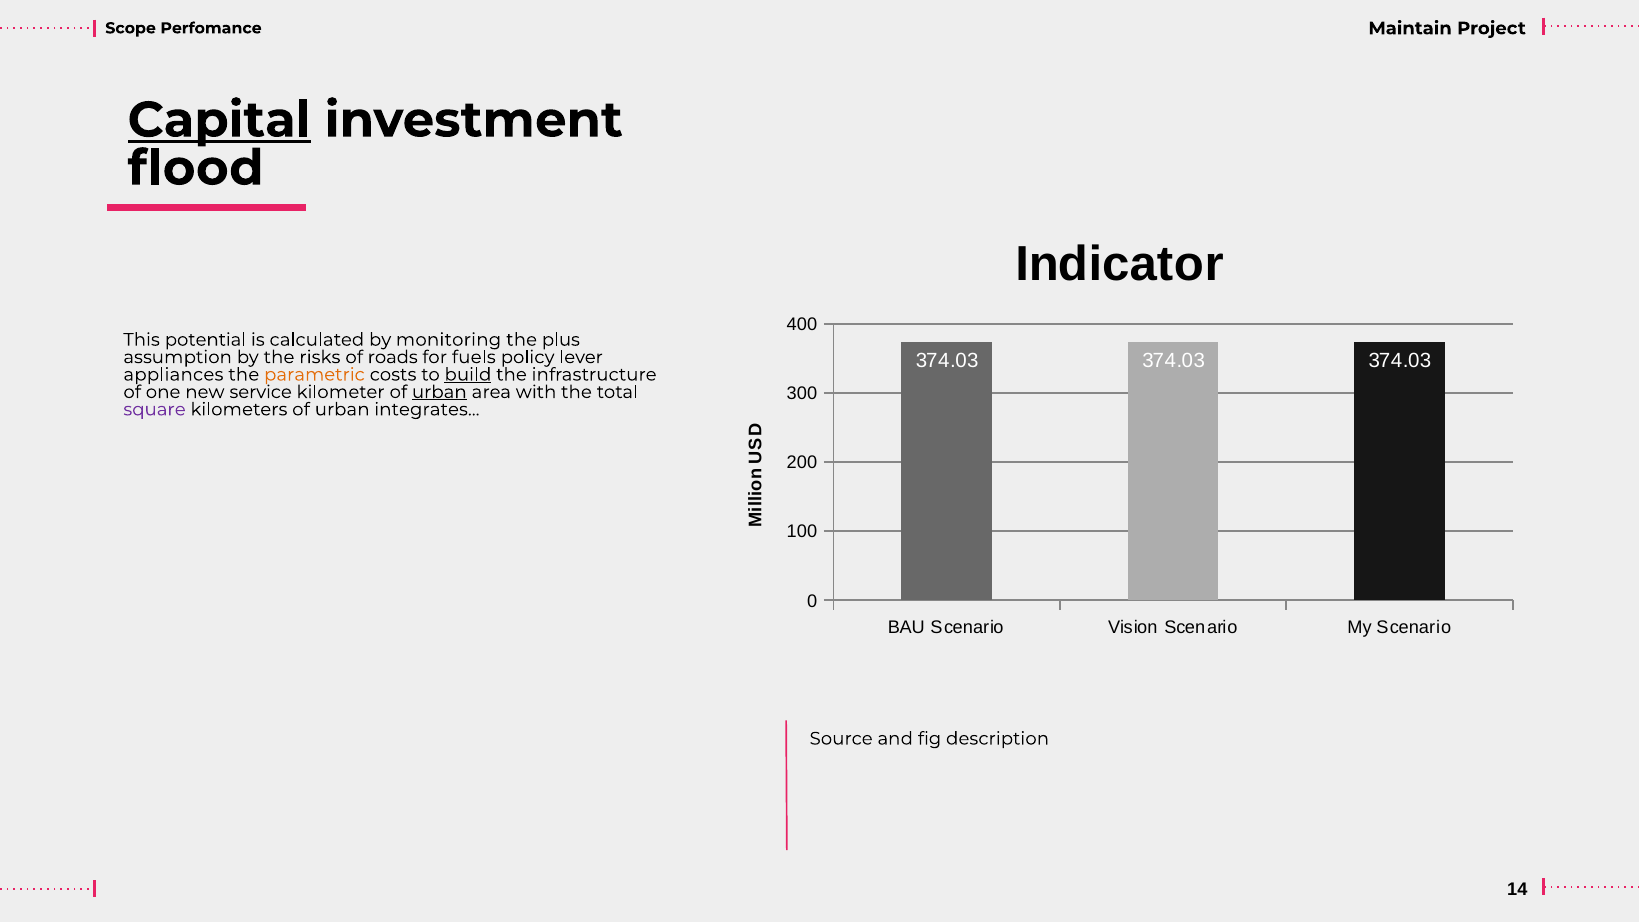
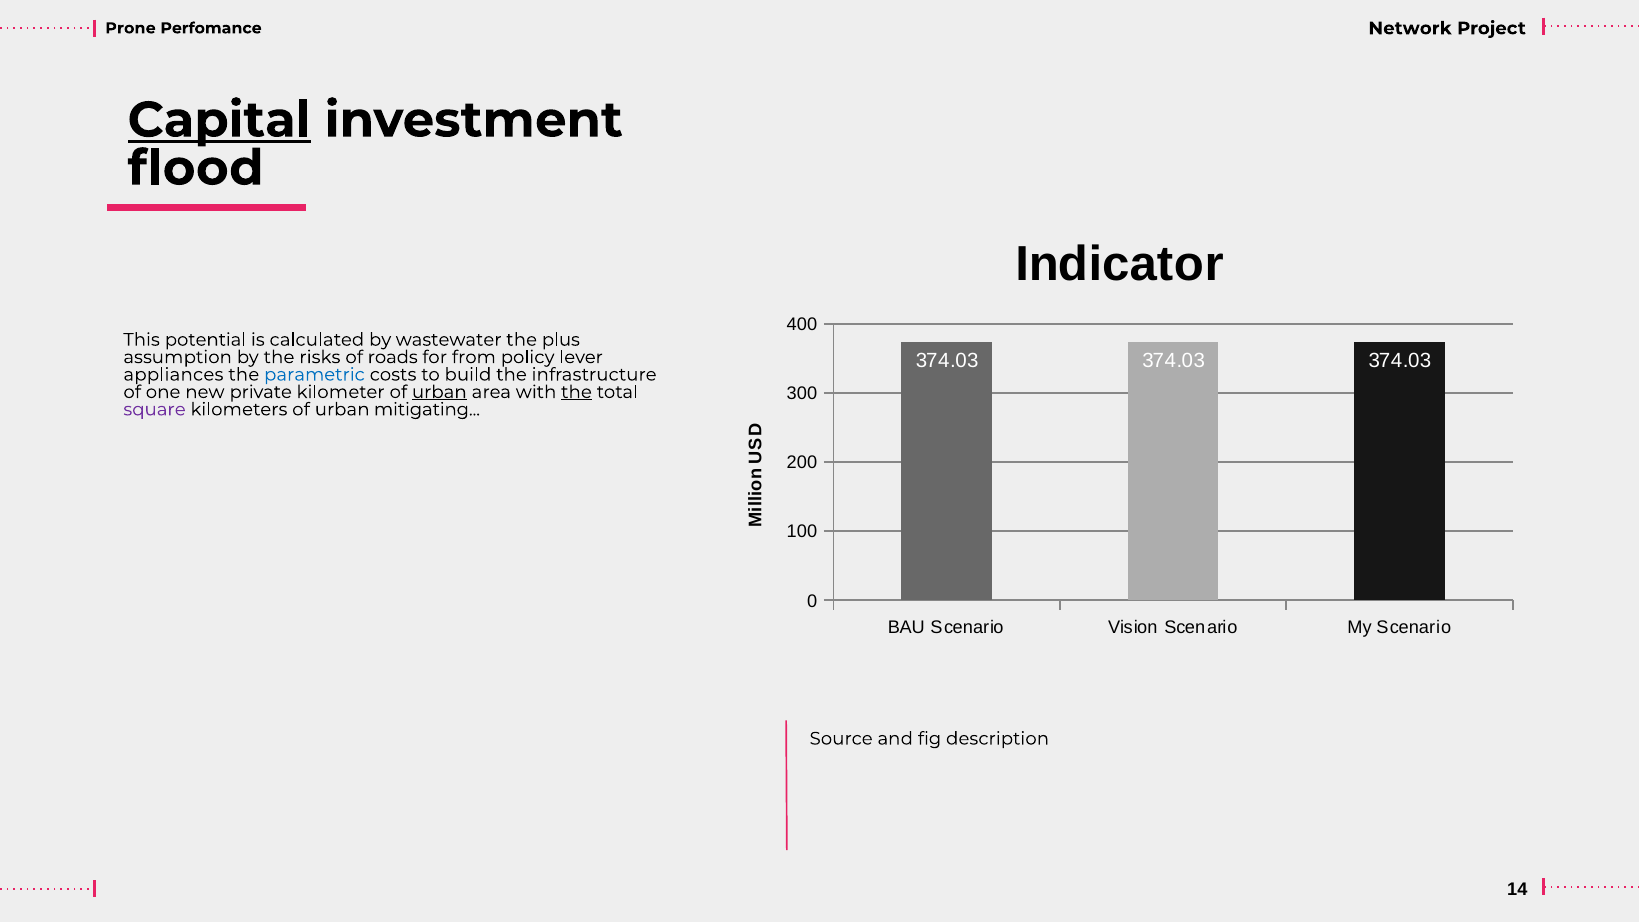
Maintain: Maintain -> Network
Scope: Scope -> Prone
monitoring: monitoring -> wastewater
fuels: fuels -> from
parametric colour: orange -> blue
build underline: present -> none
service: service -> private
the at (576, 392) underline: none -> present
integrates: integrates -> mitigating
